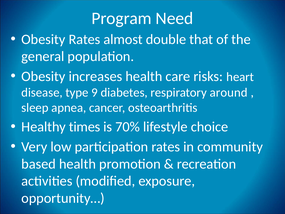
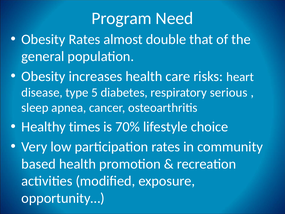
9: 9 -> 5
around: around -> serious
